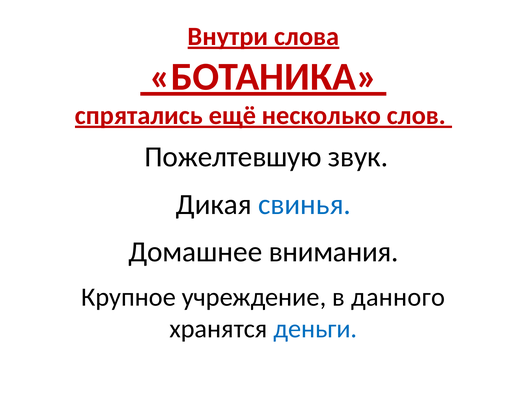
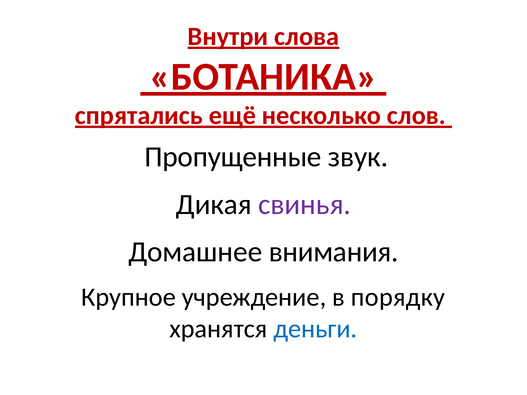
Пожелтевшую: Пожелтевшую -> Пропущенные
свинья colour: blue -> purple
данного: данного -> порядку
